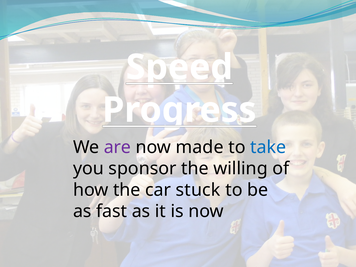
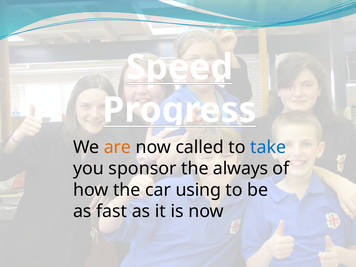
are colour: purple -> orange
made: made -> called
willing: willing -> always
stuck: stuck -> using
